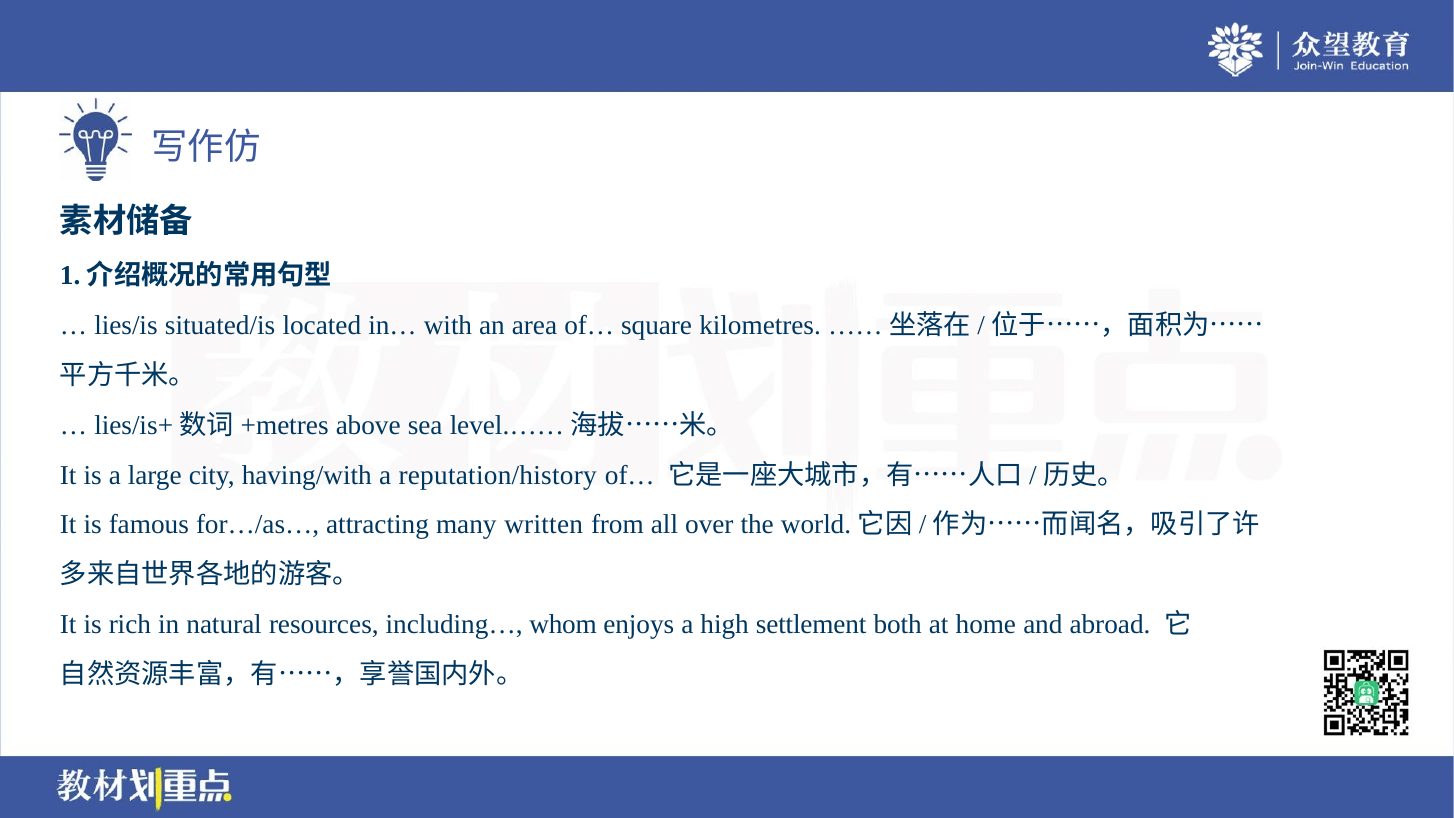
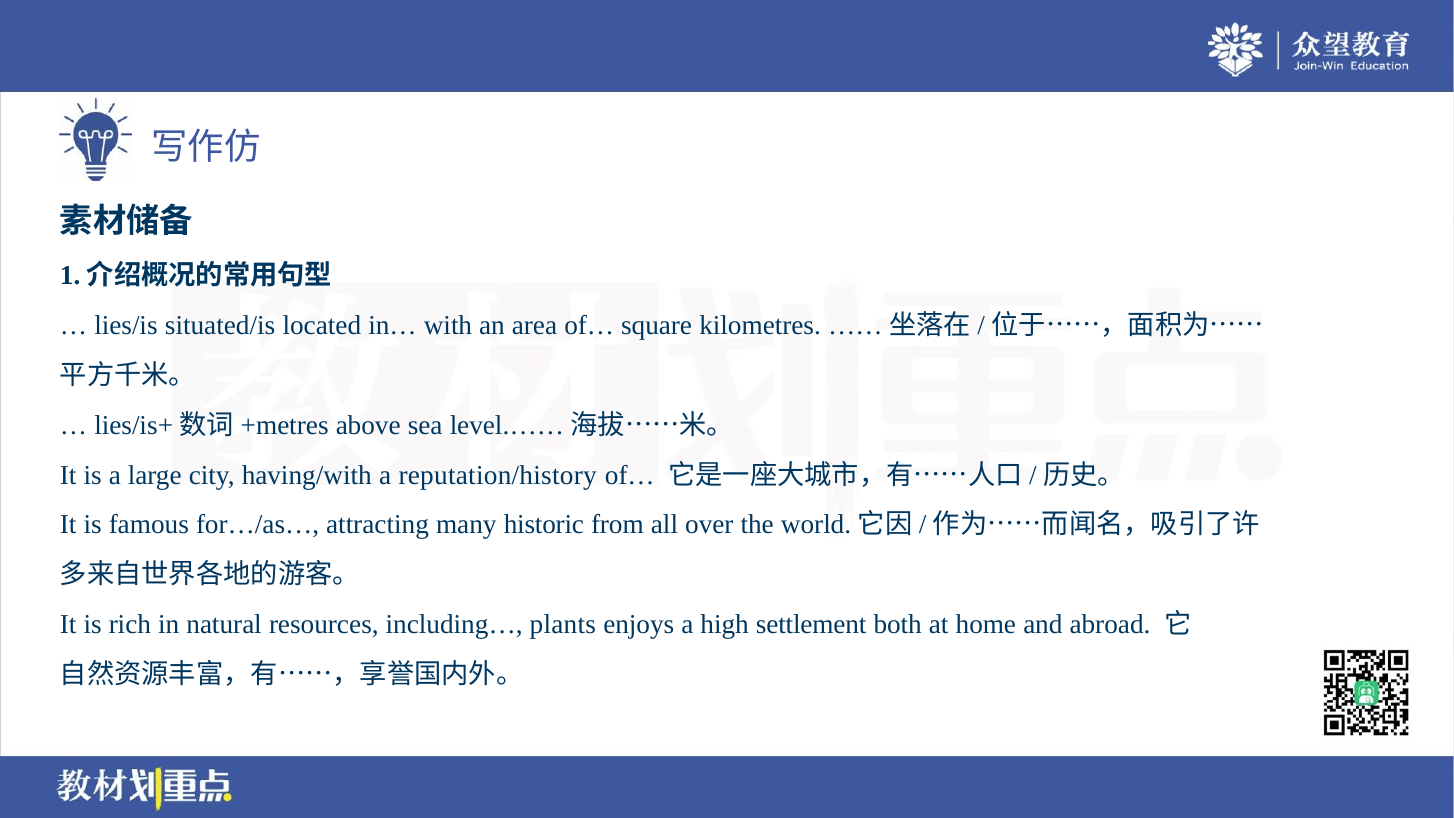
written: written -> historic
whom: whom -> plants
